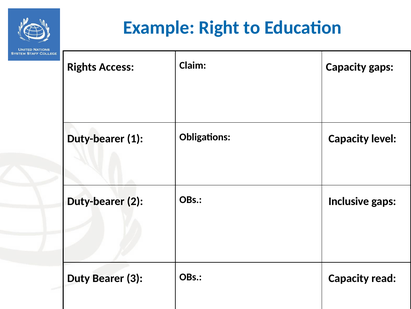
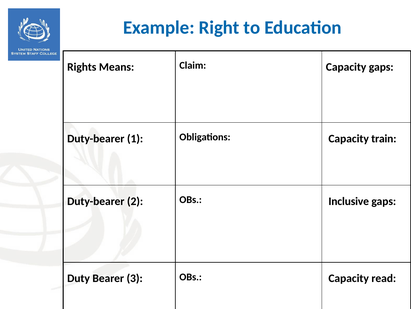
Access: Access -> Means
level: level -> train
